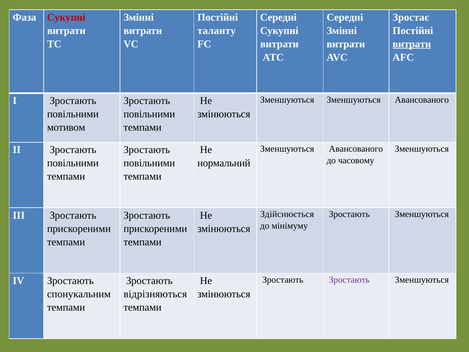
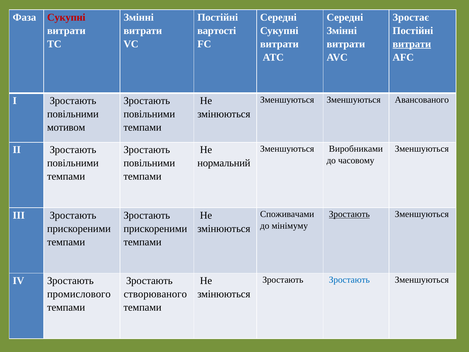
таланту: таланту -> вартості
Авансованого at (356, 149): Авансованого -> Виробниками
Здійснюється: Здійснюється -> Споживачами
Зростають at (349, 214) underline: none -> present
Зростають at (349, 280) colour: purple -> blue
спонукальним: спонукальним -> промислового
відрізняються: відрізняються -> створюваного
